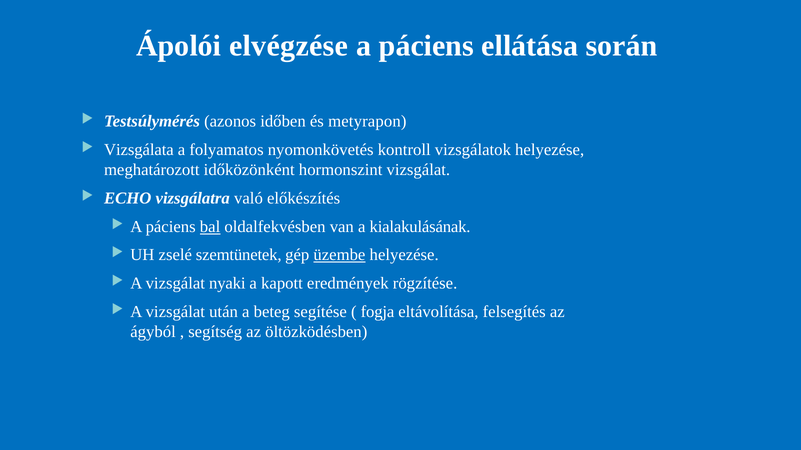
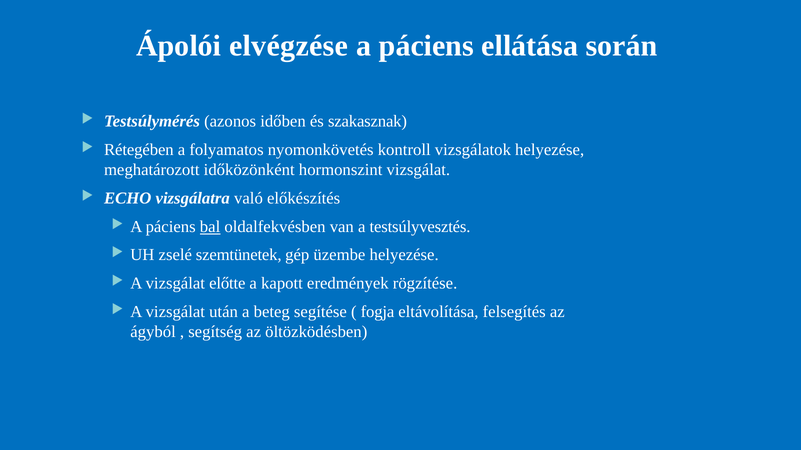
metyrapon: metyrapon -> szakasznak
Vizsgálata: Vizsgálata -> Rétegében
kialakulásának: kialakulásának -> testsúlyvesztés
üzembe underline: present -> none
nyaki: nyaki -> előtte
